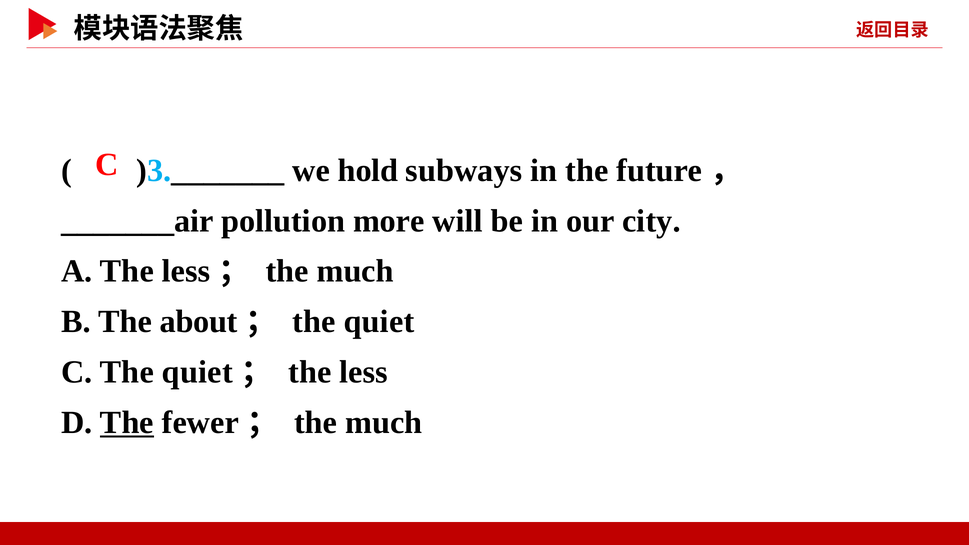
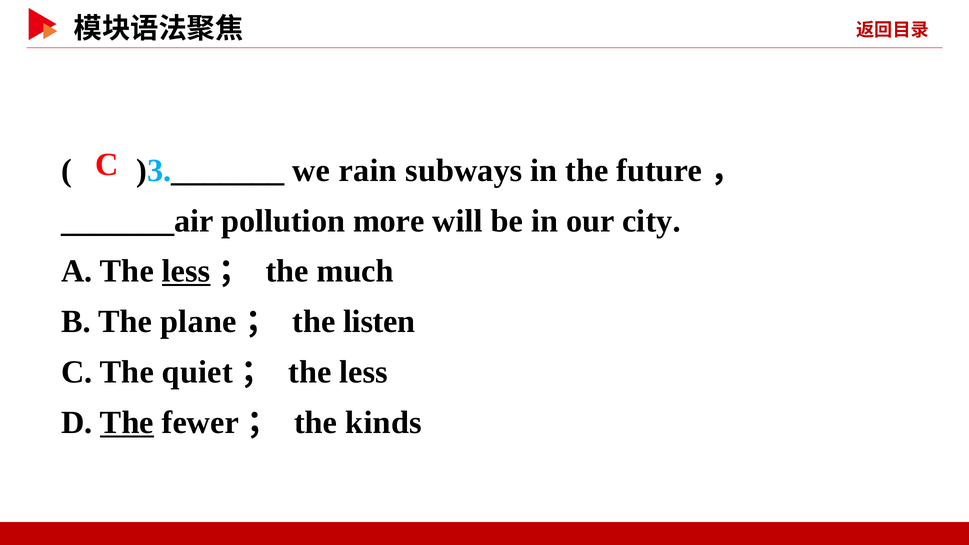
hold: hold -> rain
less at (186, 271) underline: none -> present
about: about -> plane
quiet at (379, 322): quiet -> listen
much at (384, 422): much -> kinds
